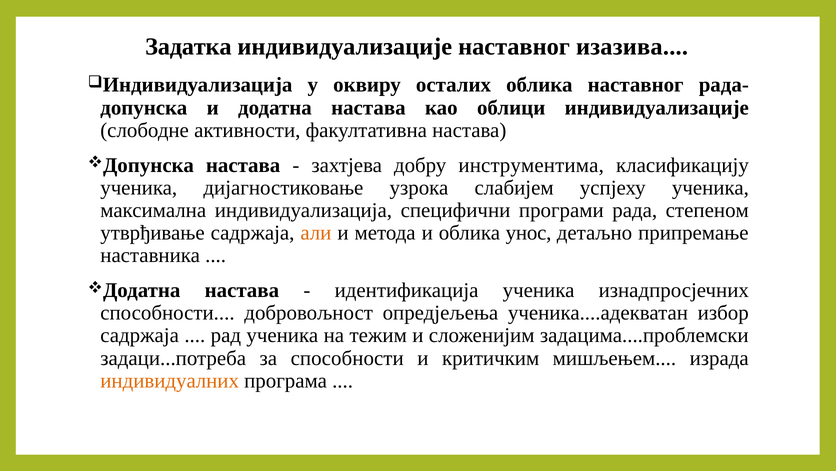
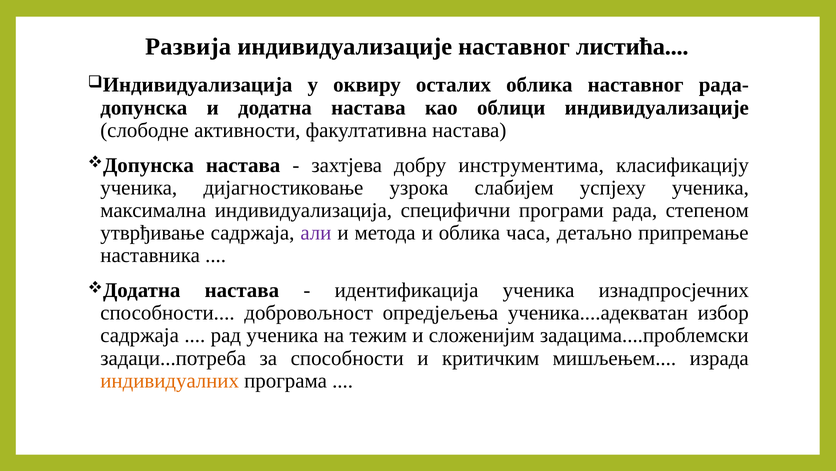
Задатка: Задатка -> Развија
изазива: изазива -> листића
али colour: orange -> purple
унос: унос -> часа
